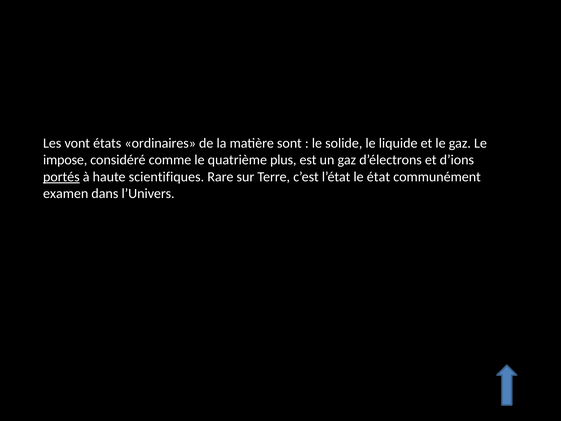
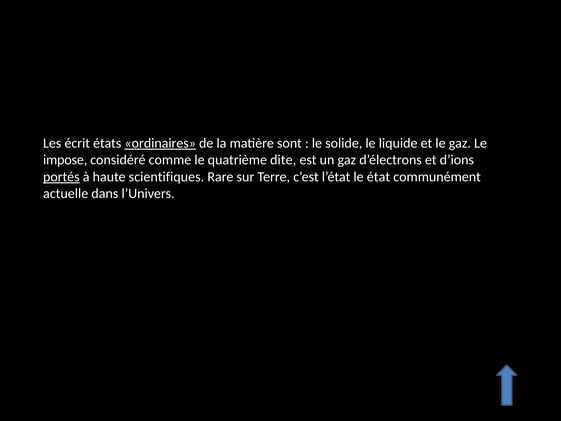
vont: vont -> écrit
ordinaires underline: none -> present
plus: plus -> dite
examen: examen -> actuelle
